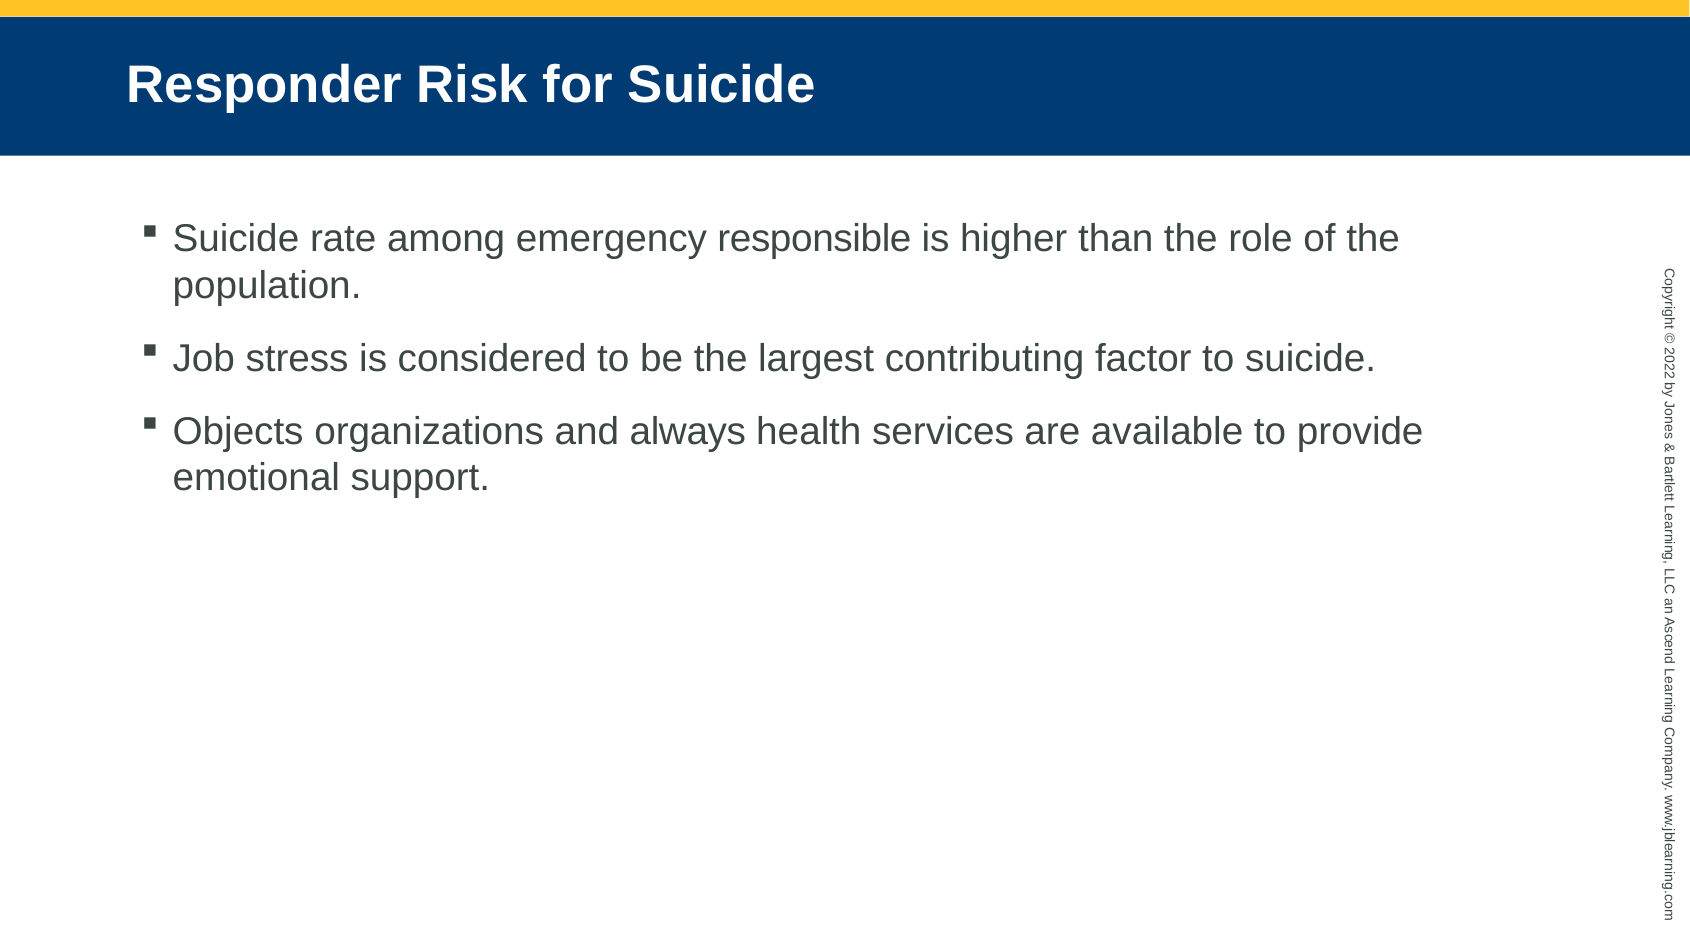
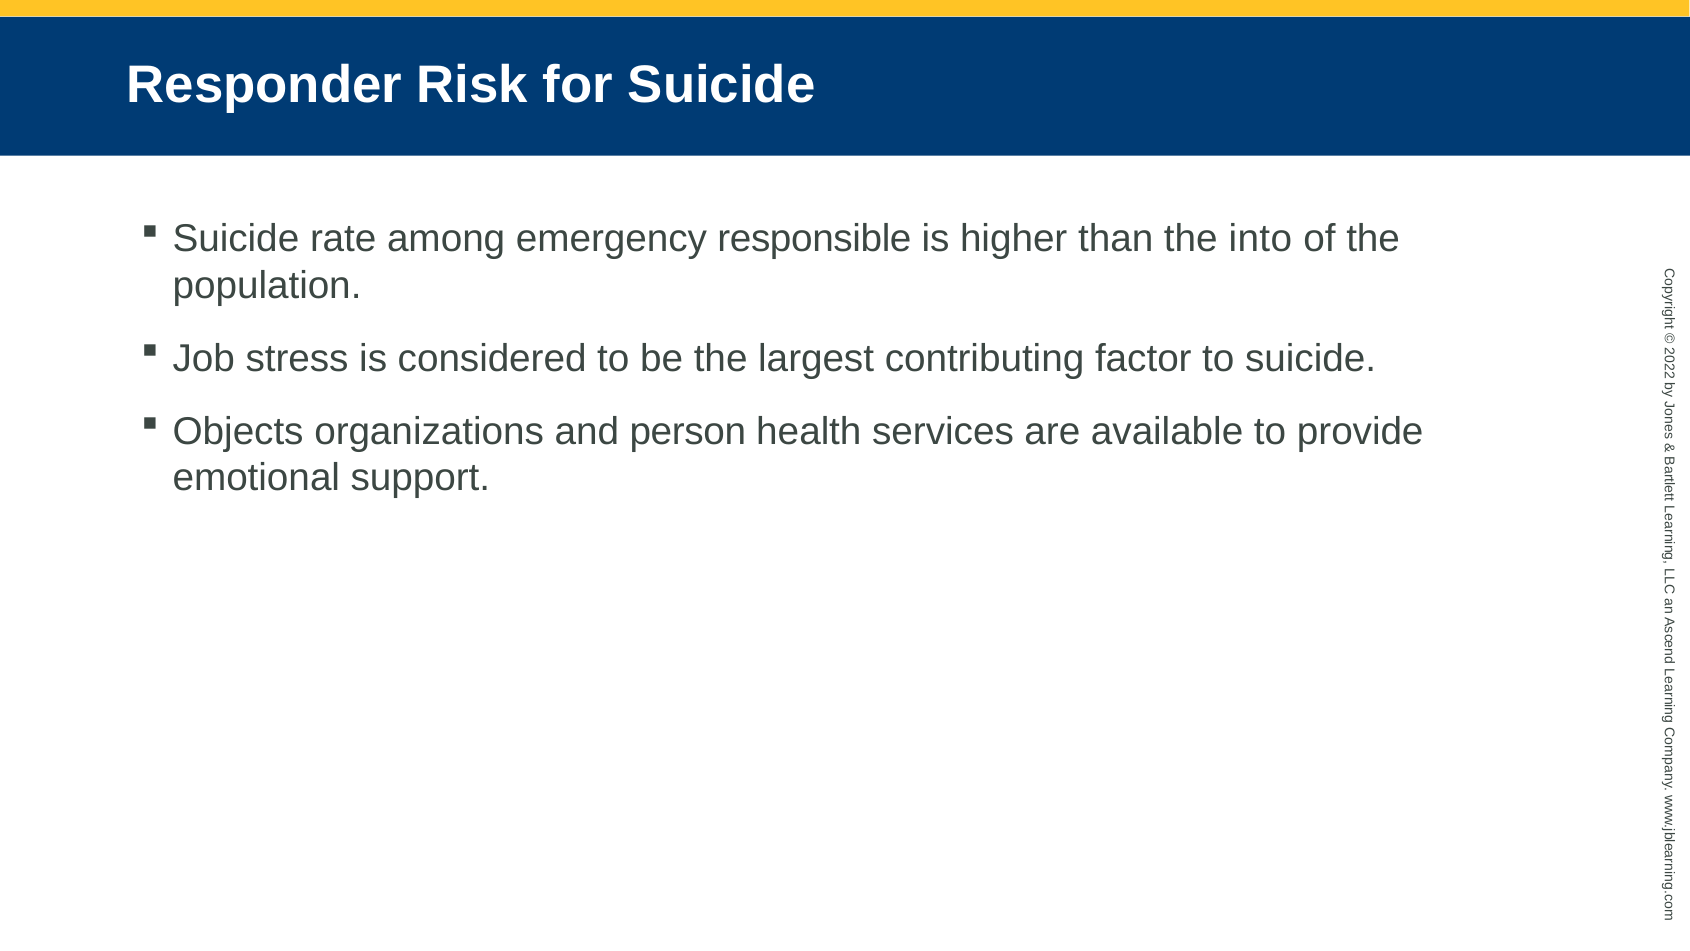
role: role -> into
always: always -> person
